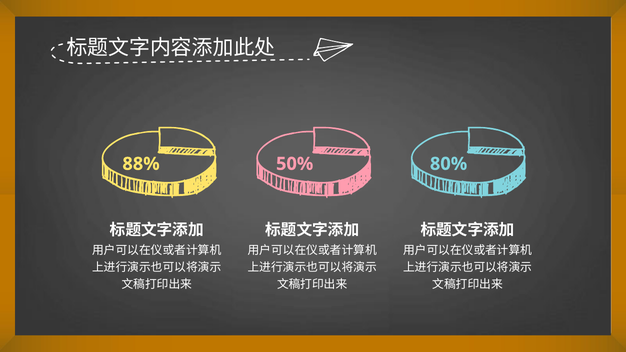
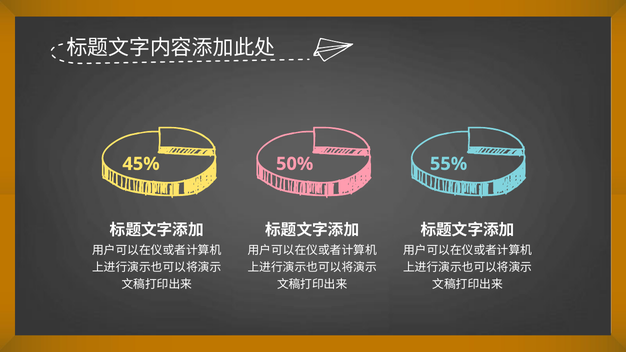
88%: 88% -> 45%
80%: 80% -> 55%
